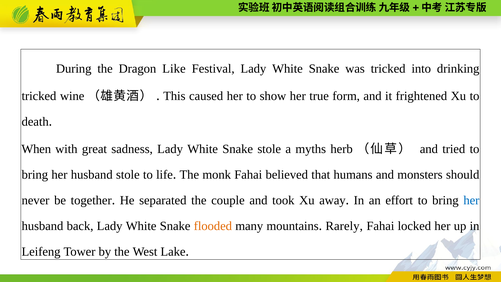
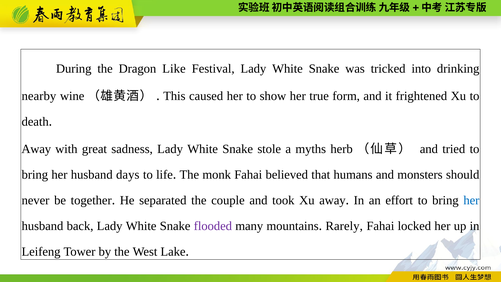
tricked at (39, 96): tricked -> nearby
When at (36, 149): When -> Away
husband stole: stole -> days
flooded colour: orange -> purple
